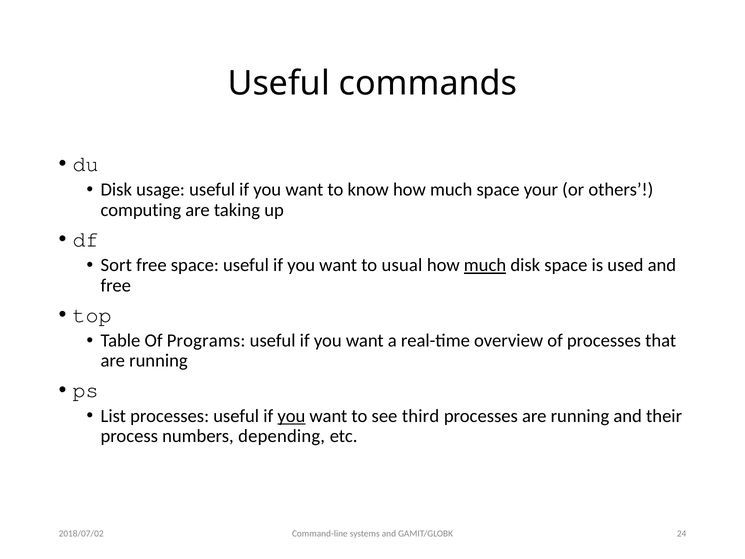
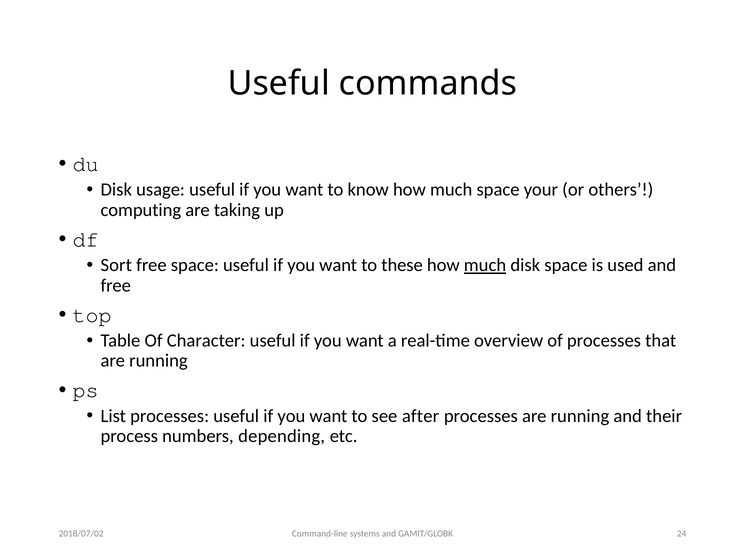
usual: usual -> these
Programs: Programs -> Character
you at (291, 416) underline: present -> none
third: third -> after
